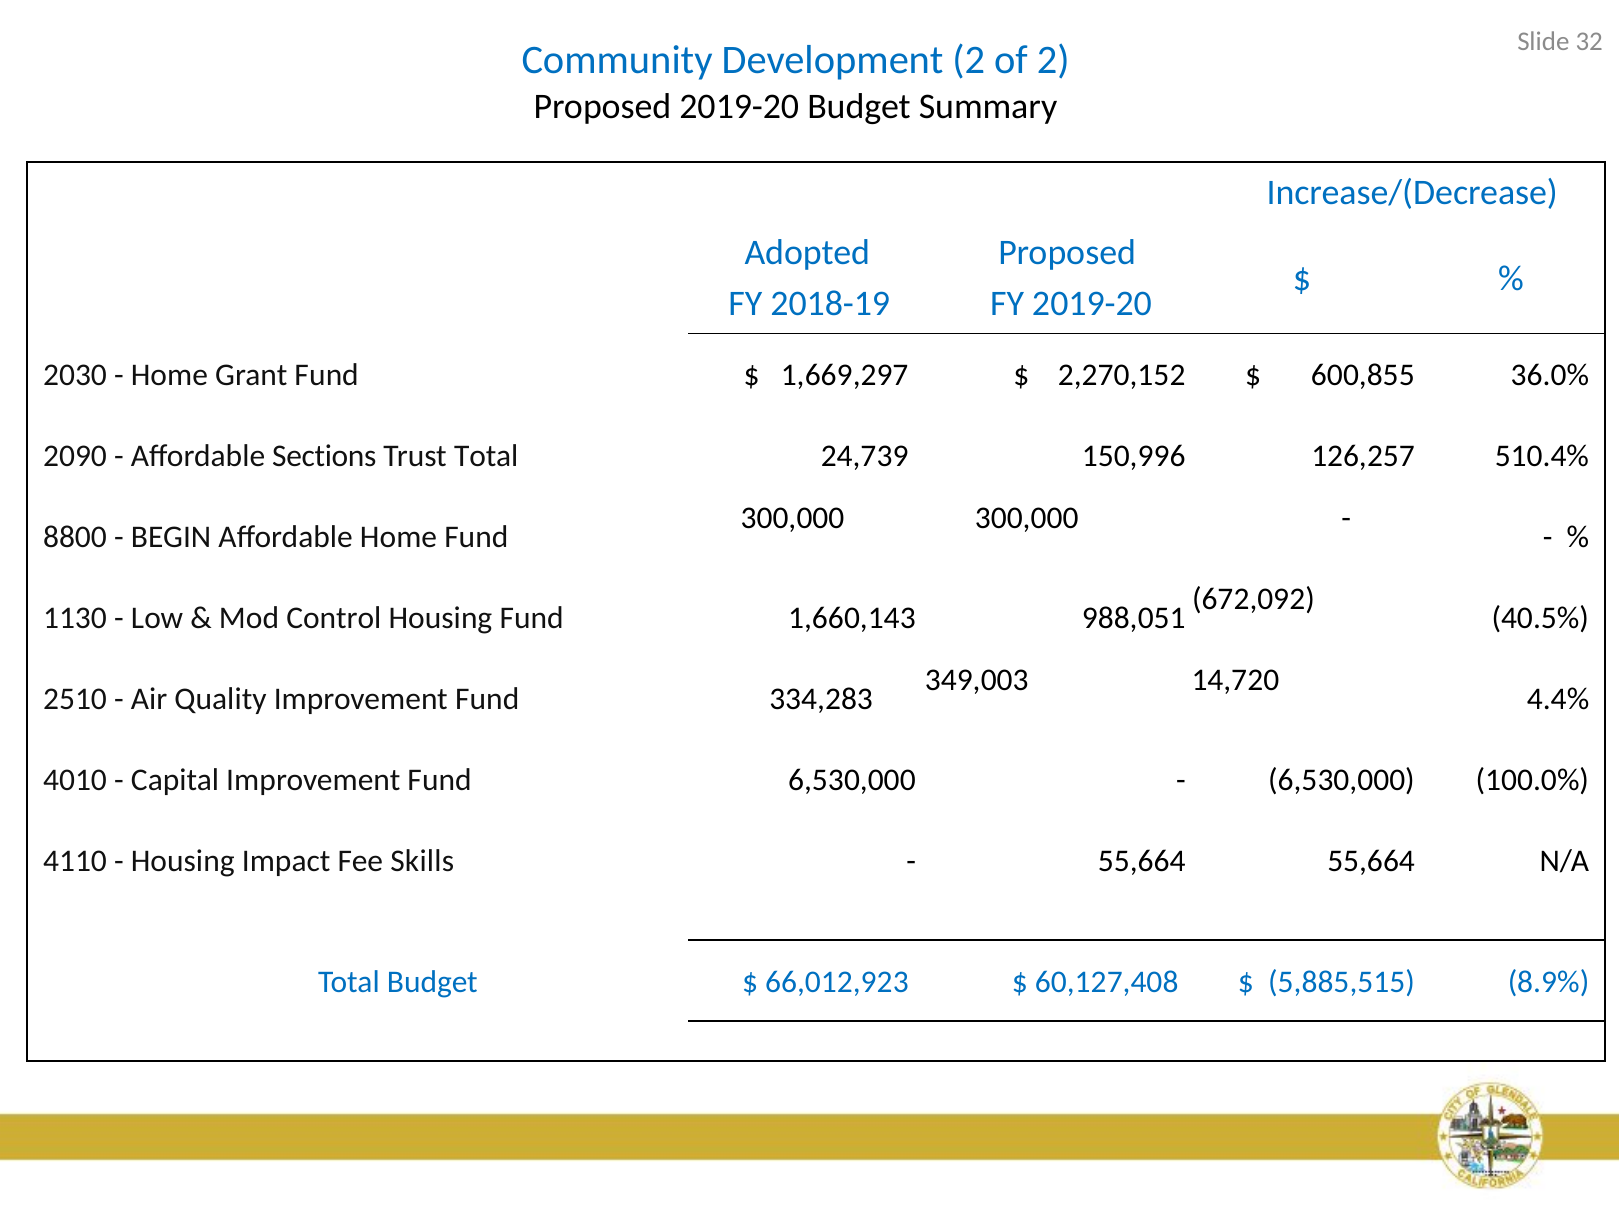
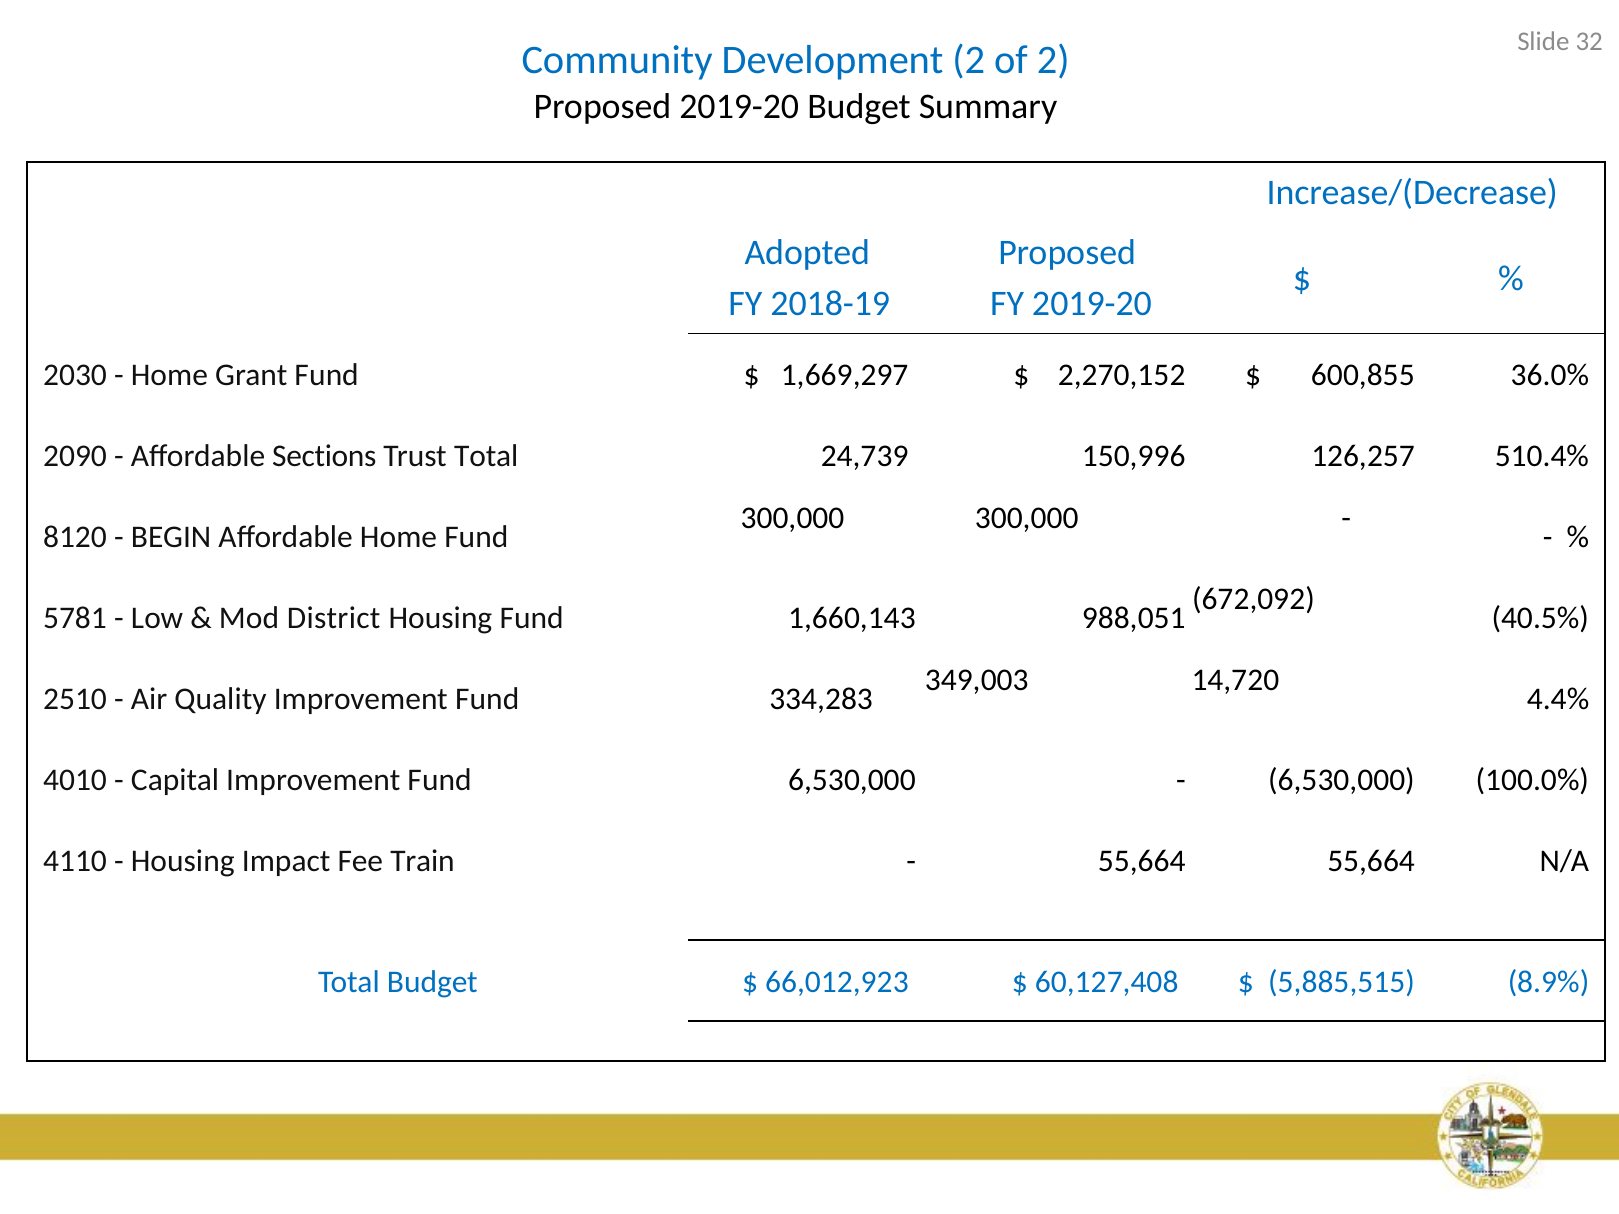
8800: 8800 -> 8120
1130: 1130 -> 5781
Control: Control -> District
Skills: Skills -> Train
